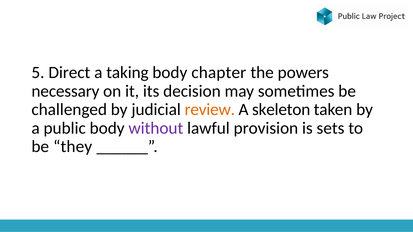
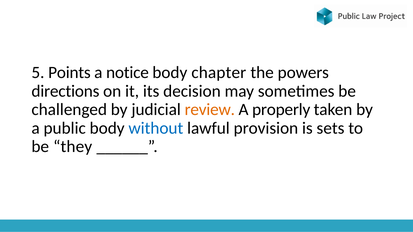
Direct: Direct -> Points
taking: taking -> notice
necessary: necessary -> directions
skeleton: skeleton -> properly
without colour: purple -> blue
